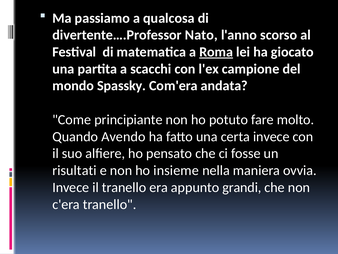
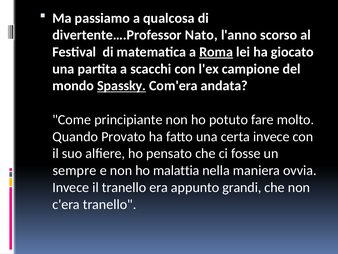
Spassky underline: none -> present
Avendo: Avendo -> Provato
risultati: risultati -> sempre
insieme: insieme -> malattia
